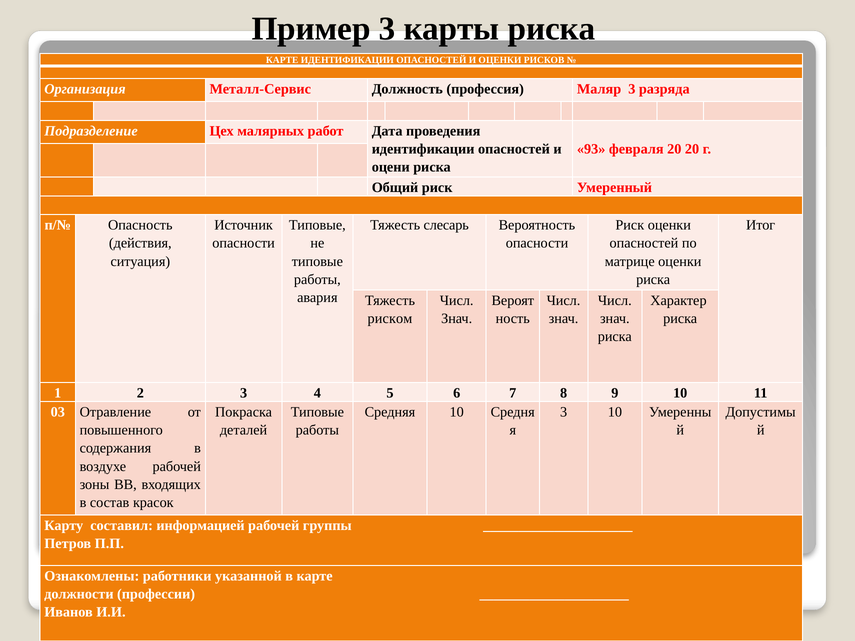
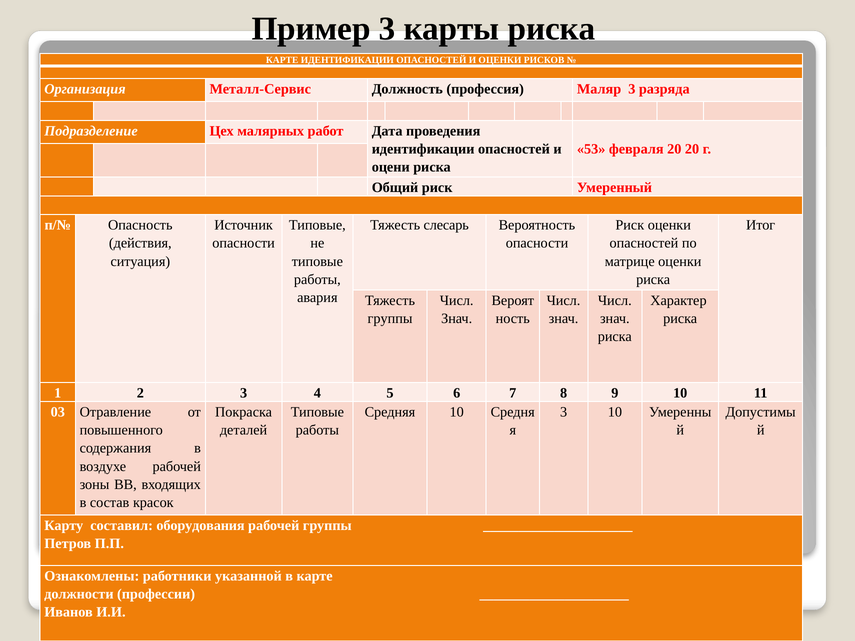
93: 93 -> 53
риском at (390, 319): риском -> группы
информацией: информацией -> оборудования
